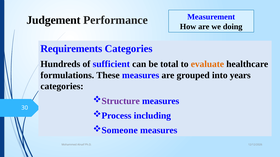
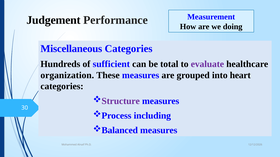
Requirements: Requirements -> Miscellaneous
evaluate colour: orange -> purple
formulations: formulations -> organization
years: years -> heart
Someone: Someone -> Balanced
